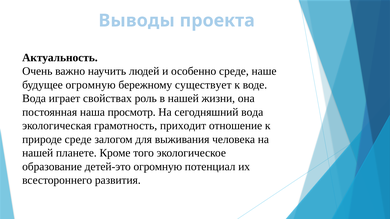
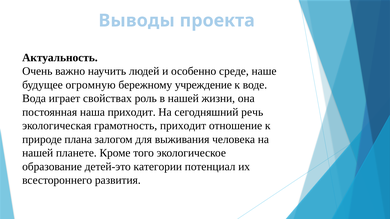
существует: существует -> учреждение
наша просмотр: просмотр -> приходит
сегодняшний вода: вода -> речь
природе среде: среде -> плана
детей-это огромную: огромную -> категории
